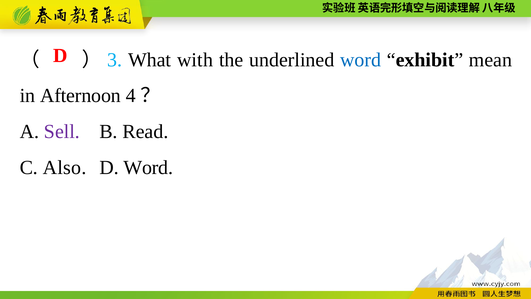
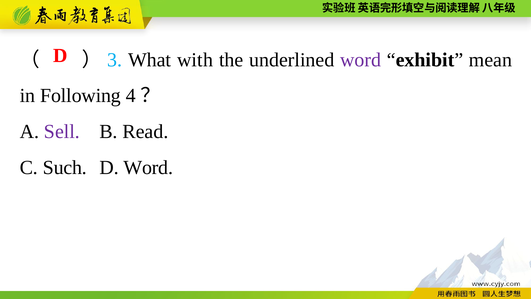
word at (361, 60) colour: blue -> purple
Afternoon: Afternoon -> Following
Also: Also -> Such
